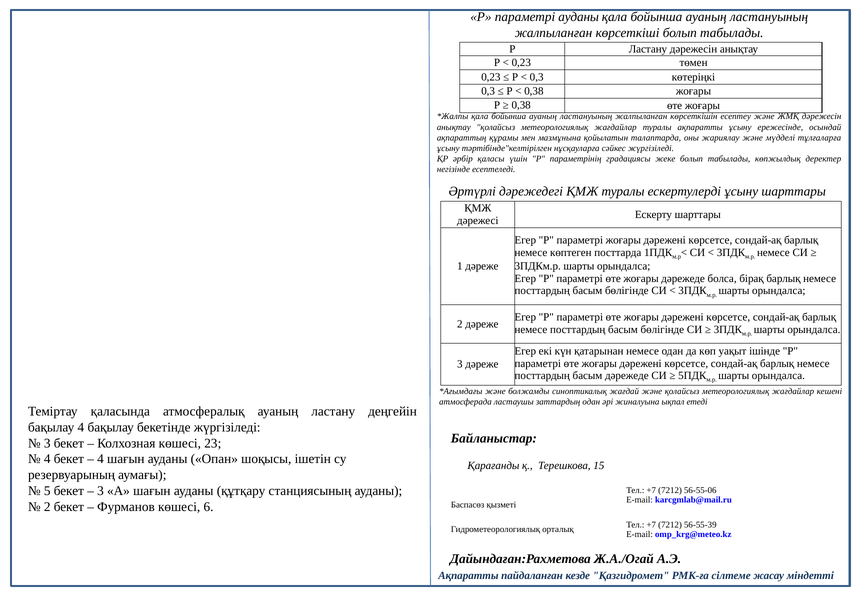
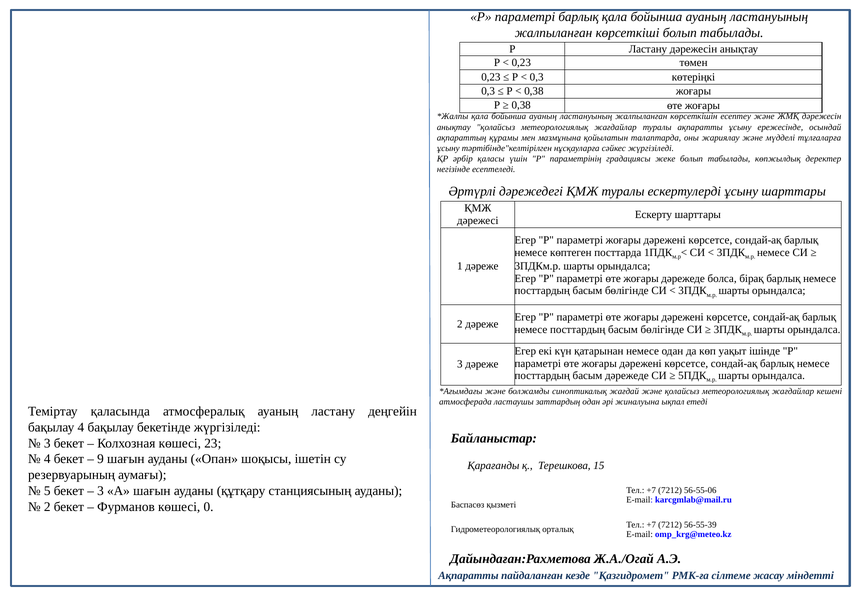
параметрі ауданы: ауданы -> барлық
4 at (100, 459): 4 -> 9
6: 6 -> 0
